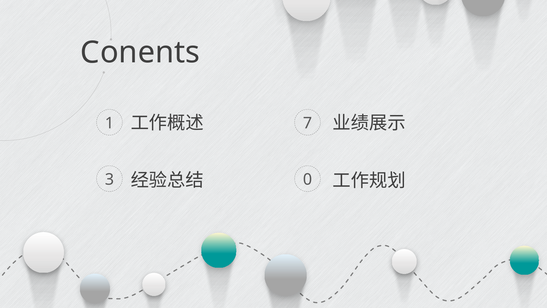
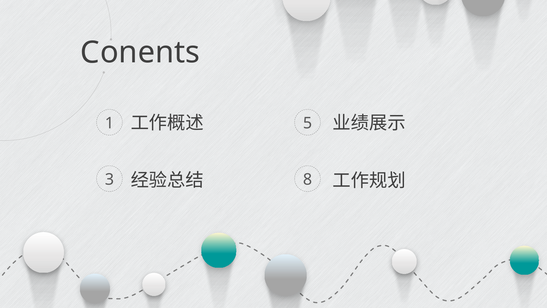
7: 7 -> 5
0: 0 -> 8
